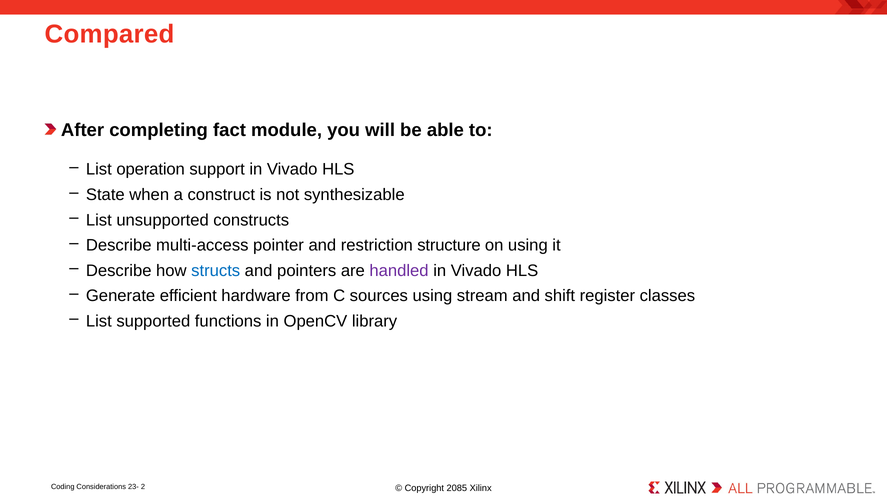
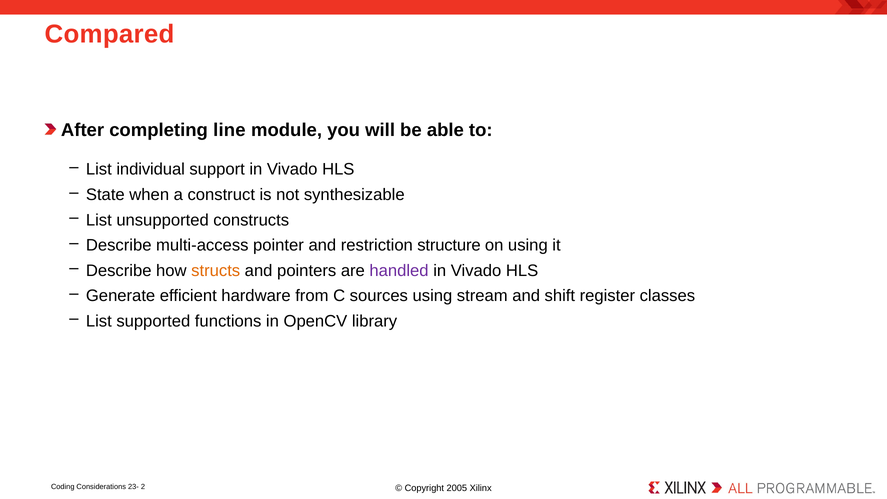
fact: fact -> line
operation: operation -> individual
structs colour: blue -> orange
2085: 2085 -> 2005
